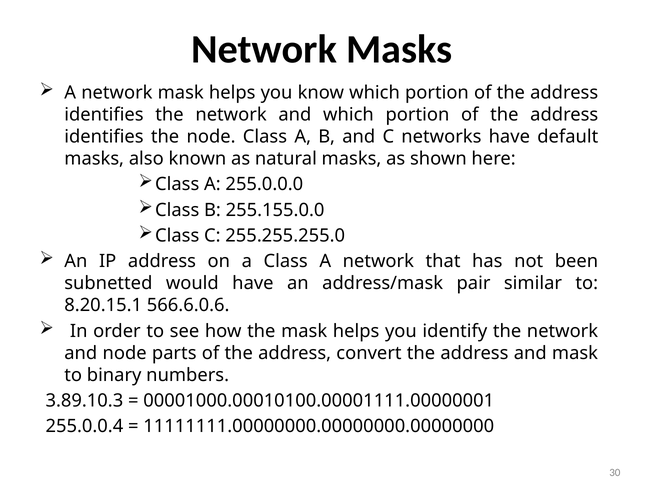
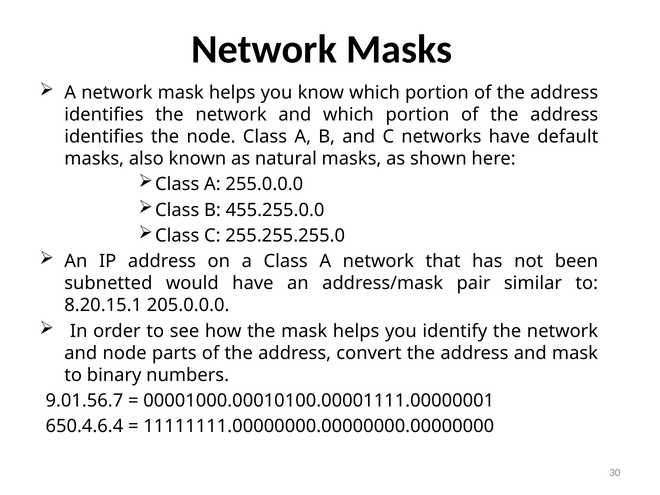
255.155.0.0: 255.155.0.0 -> 455.255.0.0
566.6.0.6: 566.6.0.6 -> 205.0.0.0
3.89.10.3: 3.89.10.3 -> 9.01.56.7
255.0.0.4: 255.0.0.4 -> 650.4.6.4
